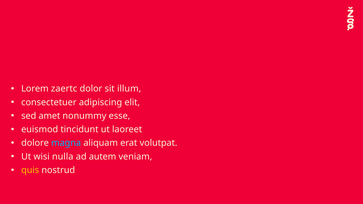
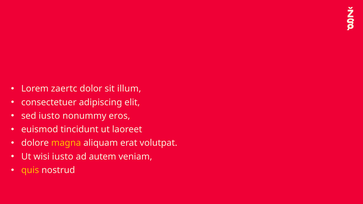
sed amet: amet -> iusto
esse: esse -> eros
magna colour: light blue -> yellow
wisi nulla: nulla -> iusto
